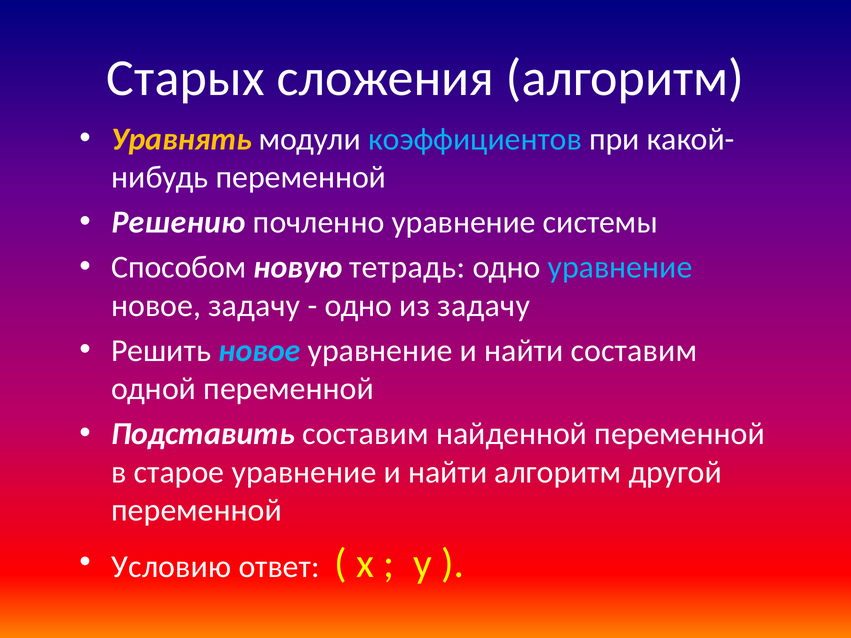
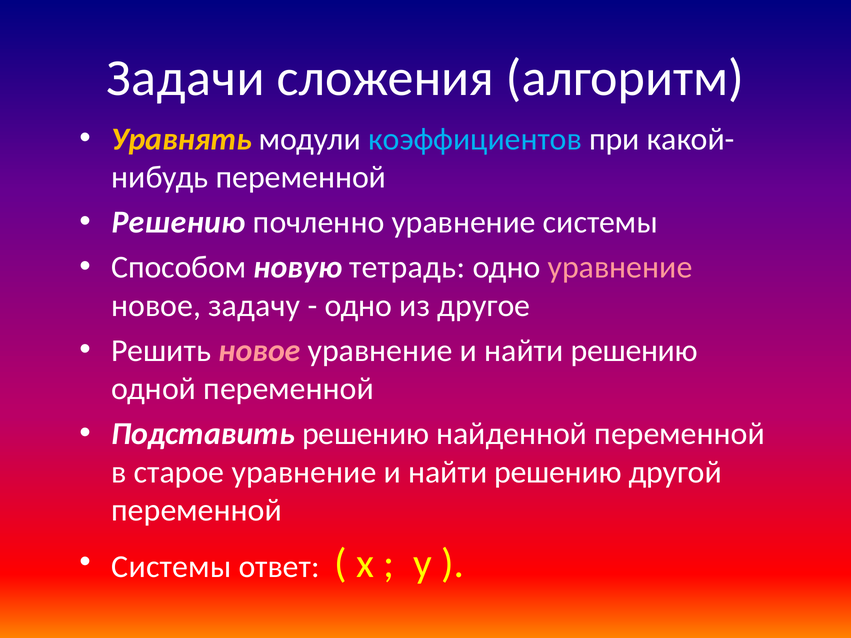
Старых: Старых -> Задачи
уравнение at (620, 267) colour: light blue -> pink
из задачу: задачу -> другое
новое at (259, 351) colour: light blue -> pink
составим at (634, 351): составим -> решению
Подставить составим: составим -> решению
алгоритм at (558, 472): алгоритм -> решению
Условию at (171, 567): Условию -> Системы
